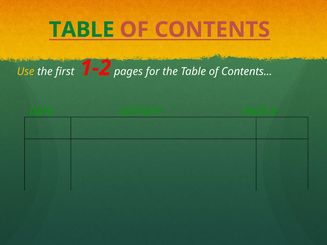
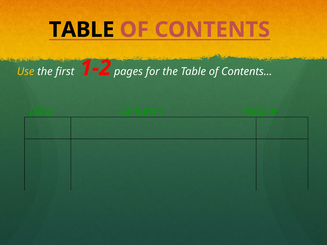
TABLE at (82, 30) colour: green -> black
